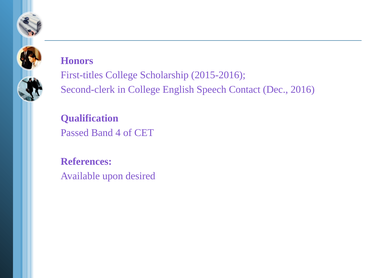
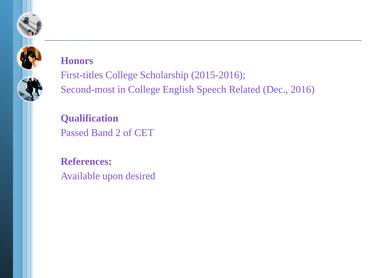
Second-clerk: Second-clerk -> Second-most
Contact: Contact -> Related
4: 4 -> 2
